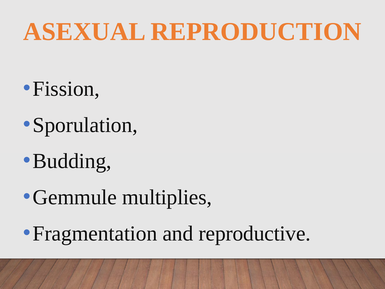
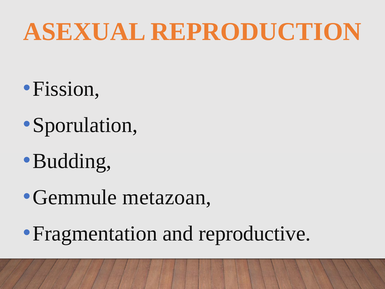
multiplies: multiplies -> metazoan
